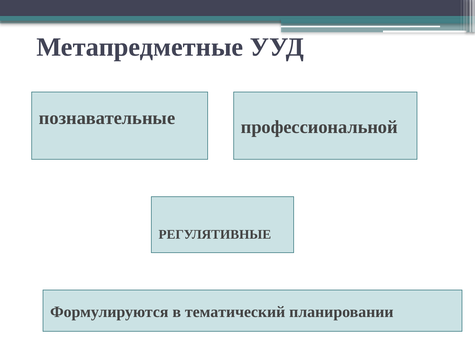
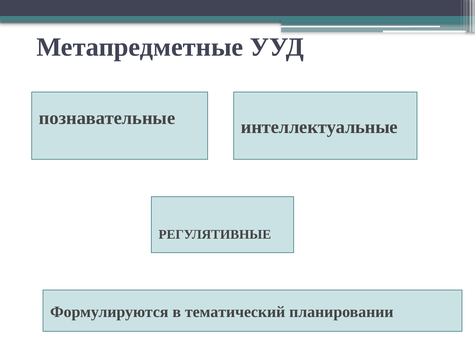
профессиональной: профессиональной -> интеллектуальные
